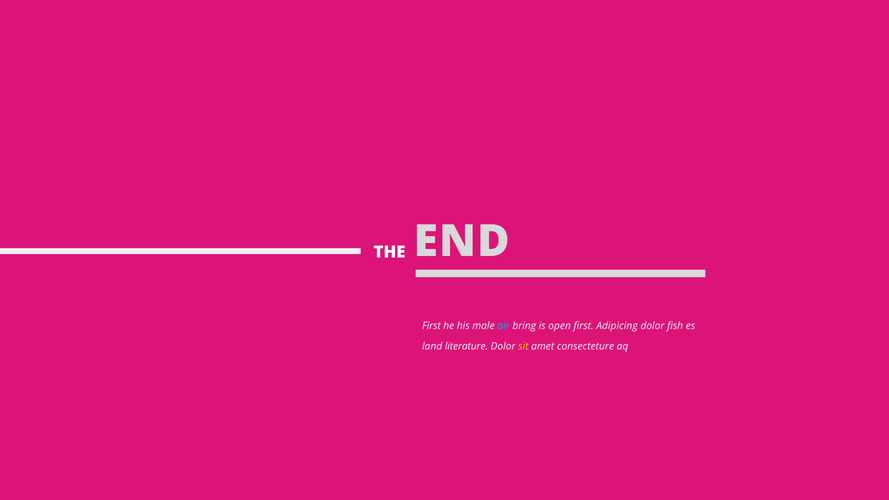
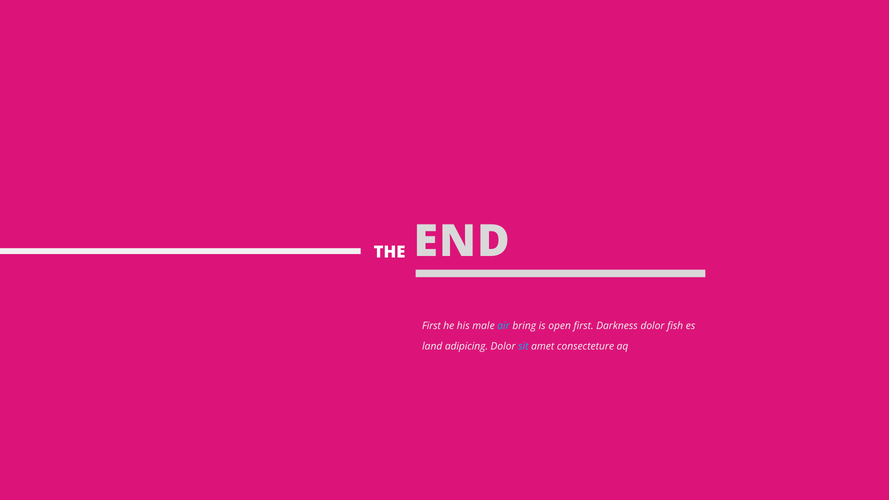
Adipicing: Adipicing -> Darkness
literature: literature -> adipicing
sit colour: yellow -> light blue
